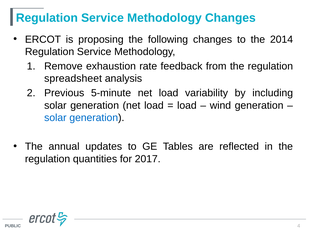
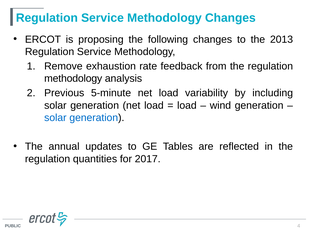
2014: 2014 -> 2013
spreadsheet at (73, 78): spreadsheet -> methodology
